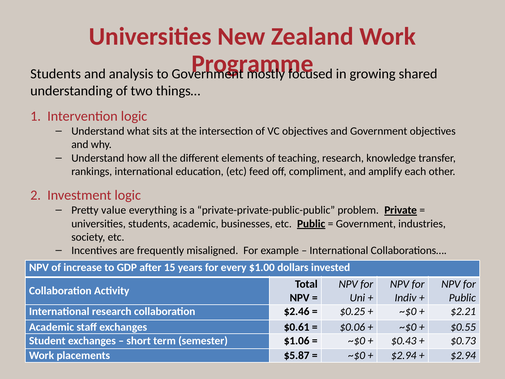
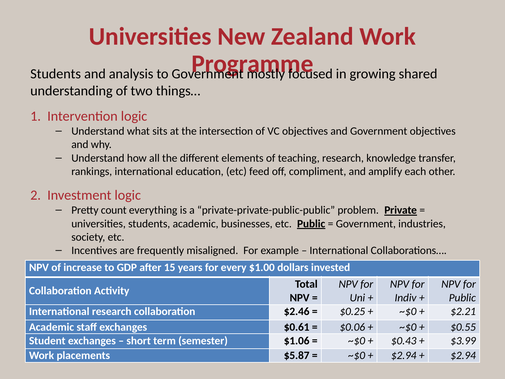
value: value -> count
$0.73: $0.73 -> $3.99
